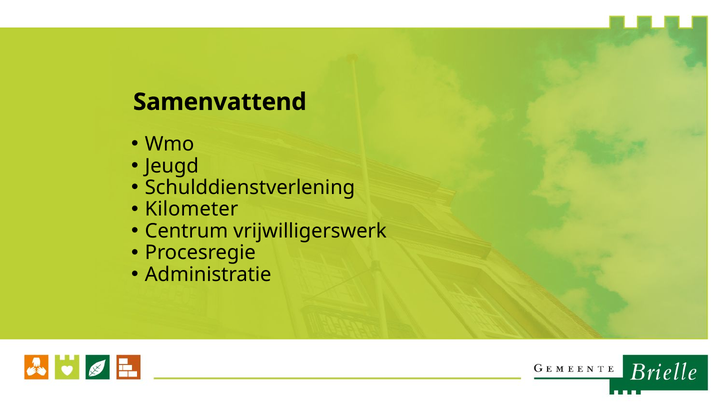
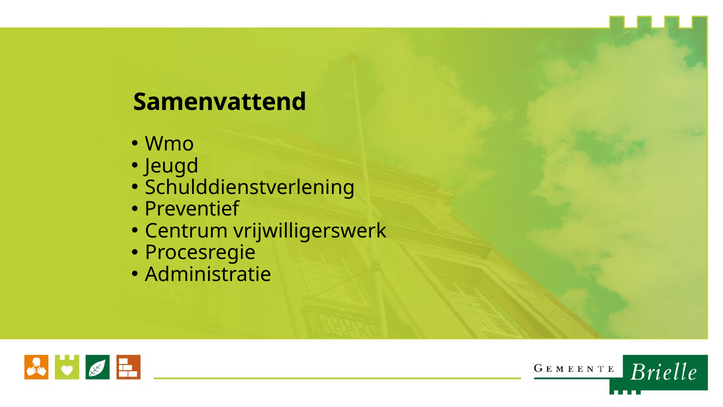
Kilometer: Kilometer -> Preventief
